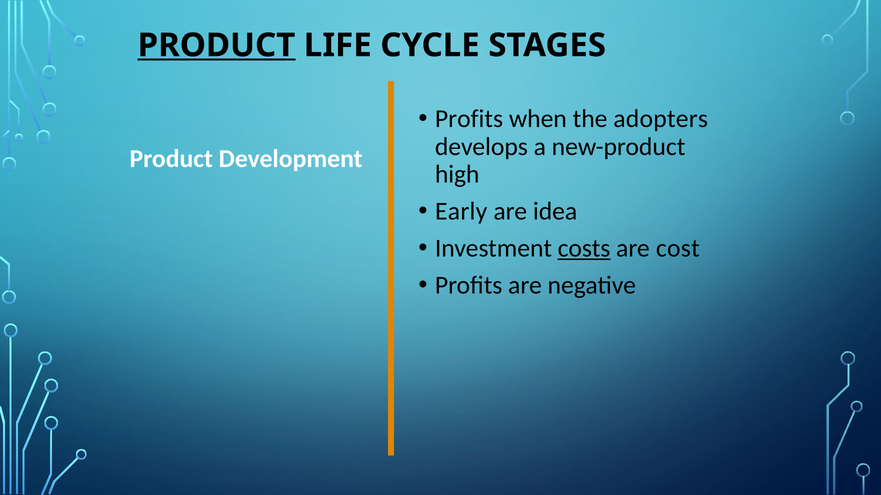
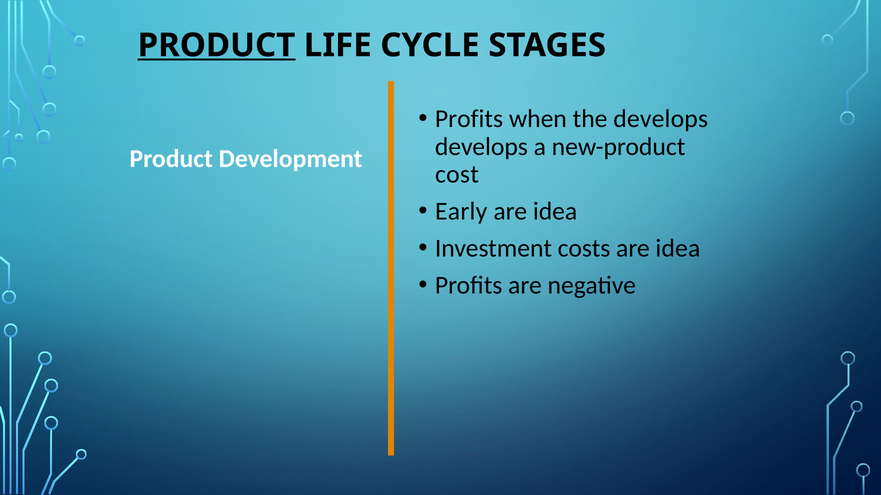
the adopters: adopters -> develops
high: high -> cost
costs underline: present -> none
cost at (678, 248): cost -> idea
